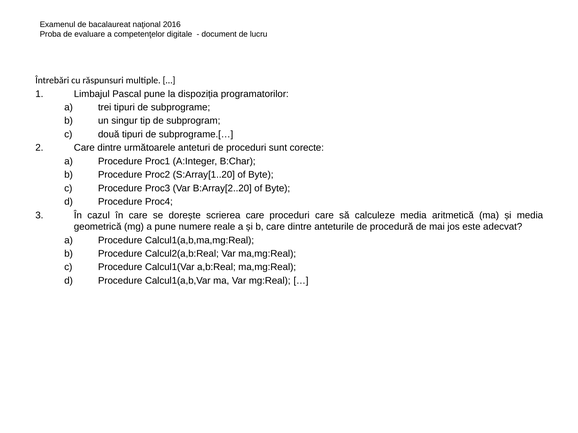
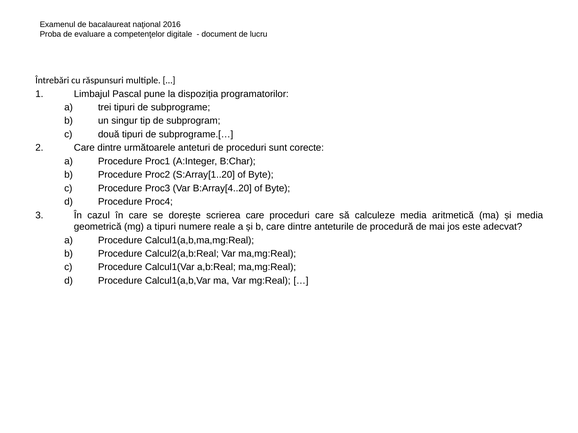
B:Array[2..20: B:Array[2..20 -> B:Array[4..20
a pune: pune -> tipuri
